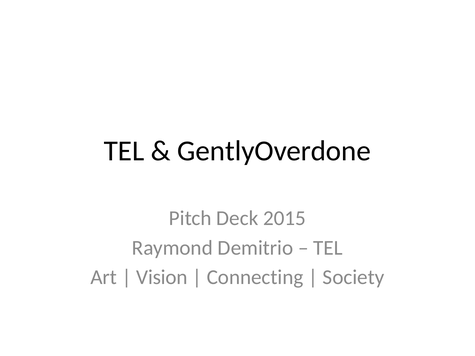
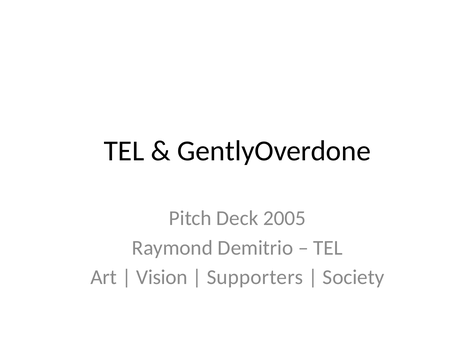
2015: 2015 -> 2005
Connecting: Connecting -> Supporters
